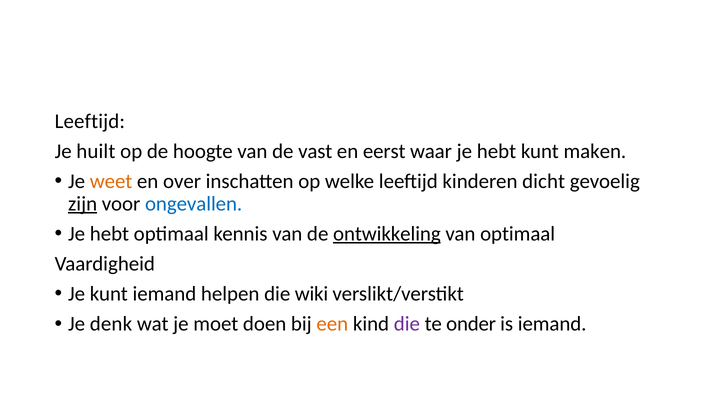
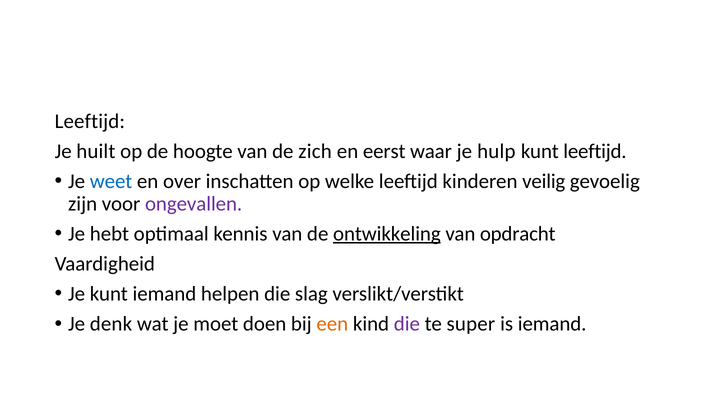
vast: vast -> zich
waar je hebt: hebt -> hulp
kunt maken: maken -> leeftijd
weet colour: orange -> blue
dicht: dicht -> veilig
zijn underline: present -> none
ongevallen colour: blue -> purple
van optimaal: optimaal -> opdracht
wiki: wiki -> slag
onder: onder -> super
